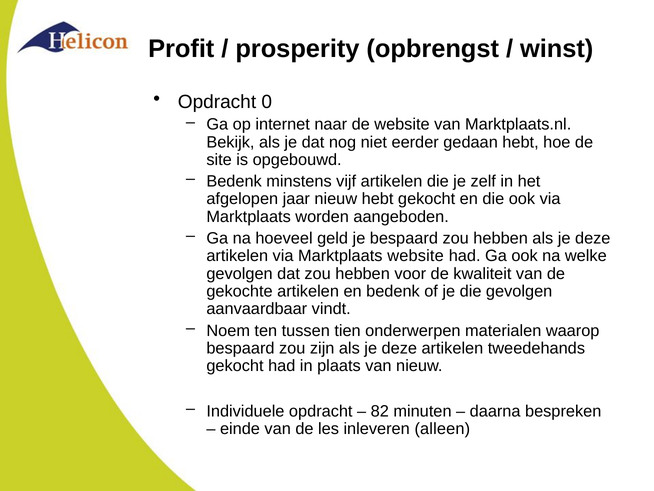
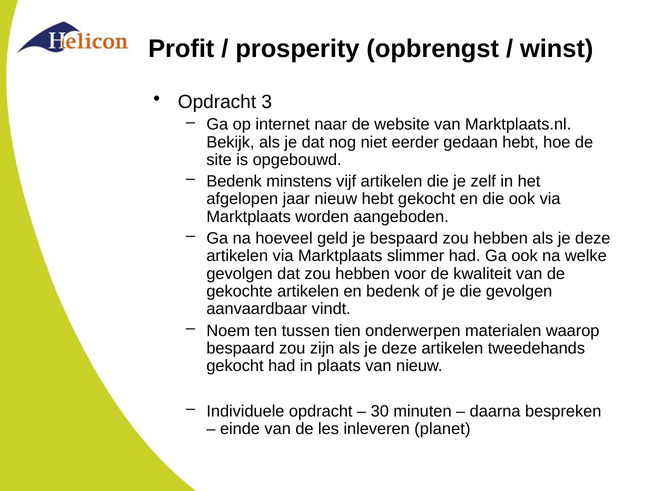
0: 0 -> 3
Marktplaats website: website -> slimmer
82: 82 -> 30
alleen: alleen -> planet
